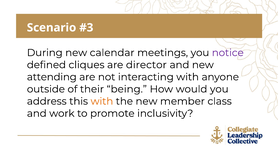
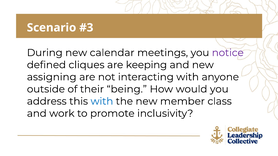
director: director -> keeping
attending: attending -> assigning
with at (102, 102) colour: orange -> blue
